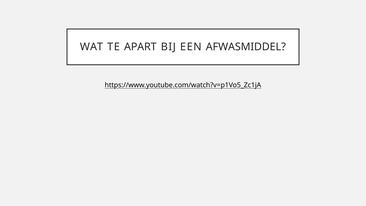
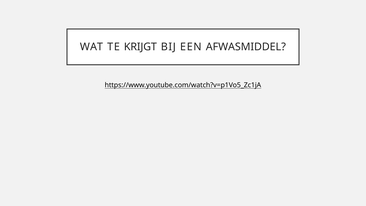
APART: APART -> KRIJGT
